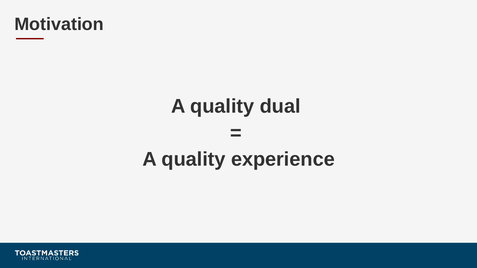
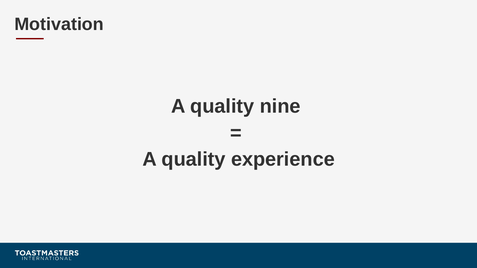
dual: dual -> nine
